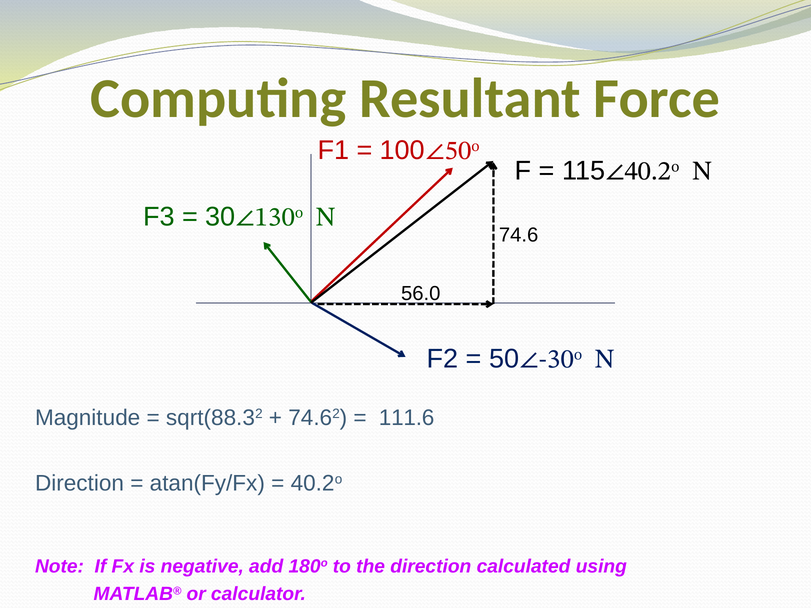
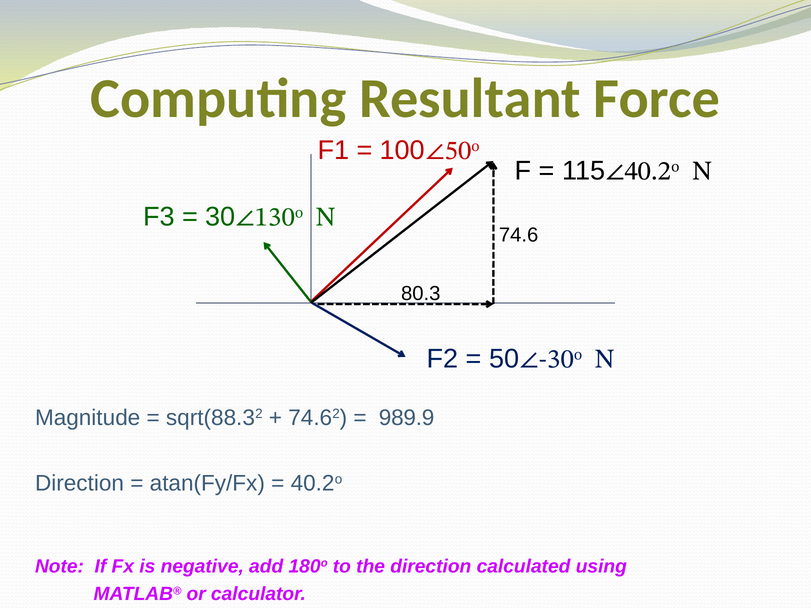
56.0: 56.0 -> 80.3
111.6: 111.6 -> 989.9
